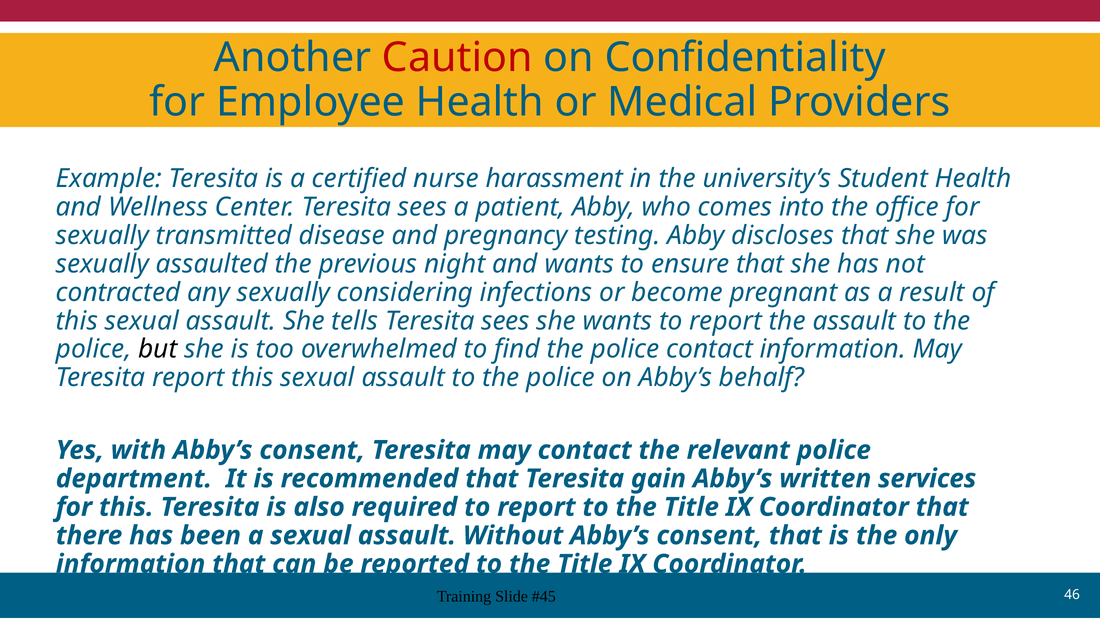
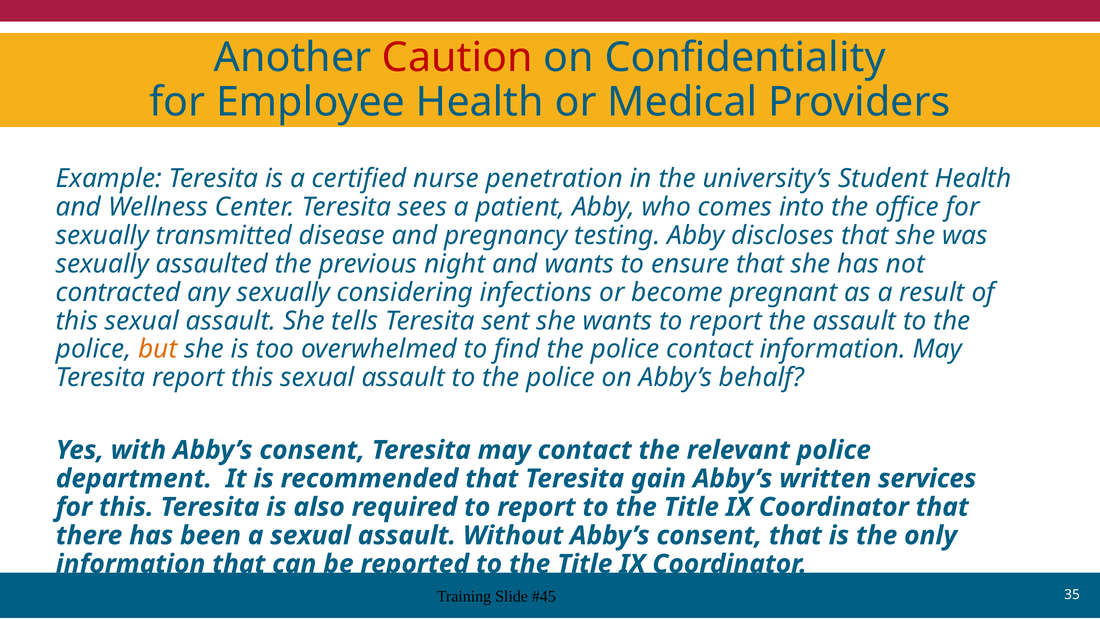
harassment: harassment -> penetration
tells Teresita sees: sees -> sent
but colour: black -> orange
46: 46 -> 35
